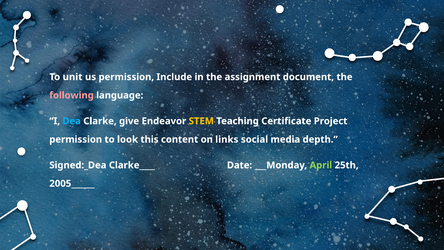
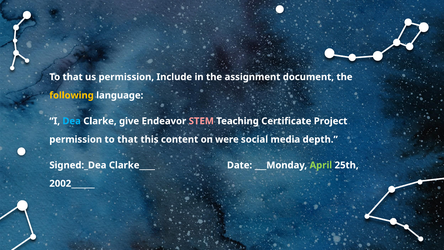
unit at (73, 77): unit -> that
following colour: pink -> yellow
STEM colour: yellow -> pink
permission to look: look -> that
links: links -> were
2005______: 2005______ -> 2002______
